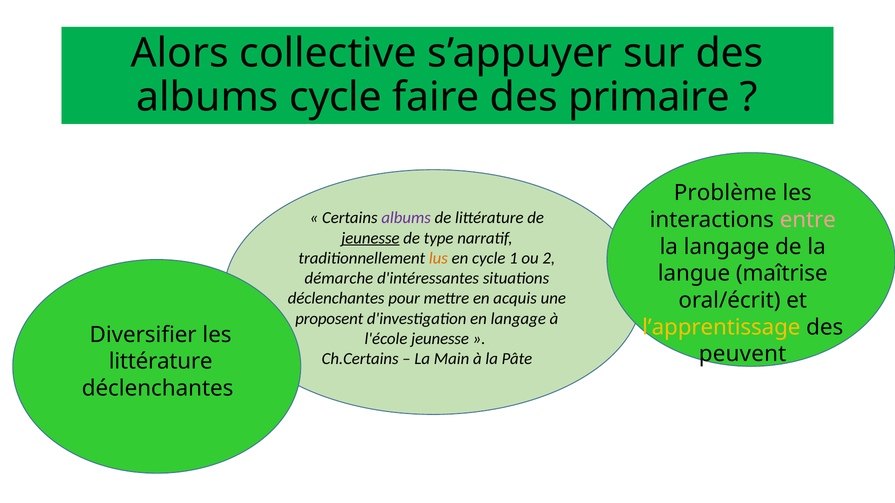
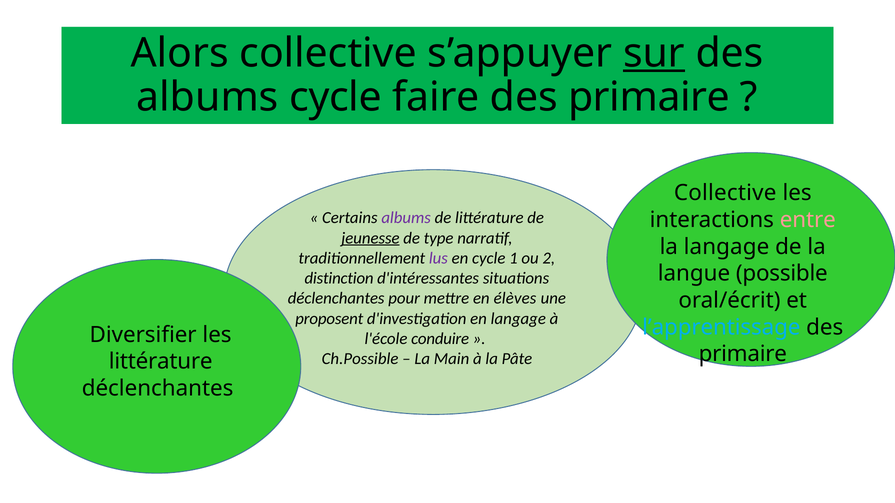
sur underline: none -> present
Problème at (725, 193): Problème -> Collective
lus colour: orange -> purple
maîtrise: maîtrise -> possible
démarche: démarche -> distinction
acquis: acquis -> élèves
l’apprentissage colour: yellow -> light blue
l'école jeunesse: jeunesse -> conduire
peuvent at (743, 354): peuvent -> primaire
Ch.Certains: Ch.Certains -> Ch.Possible
